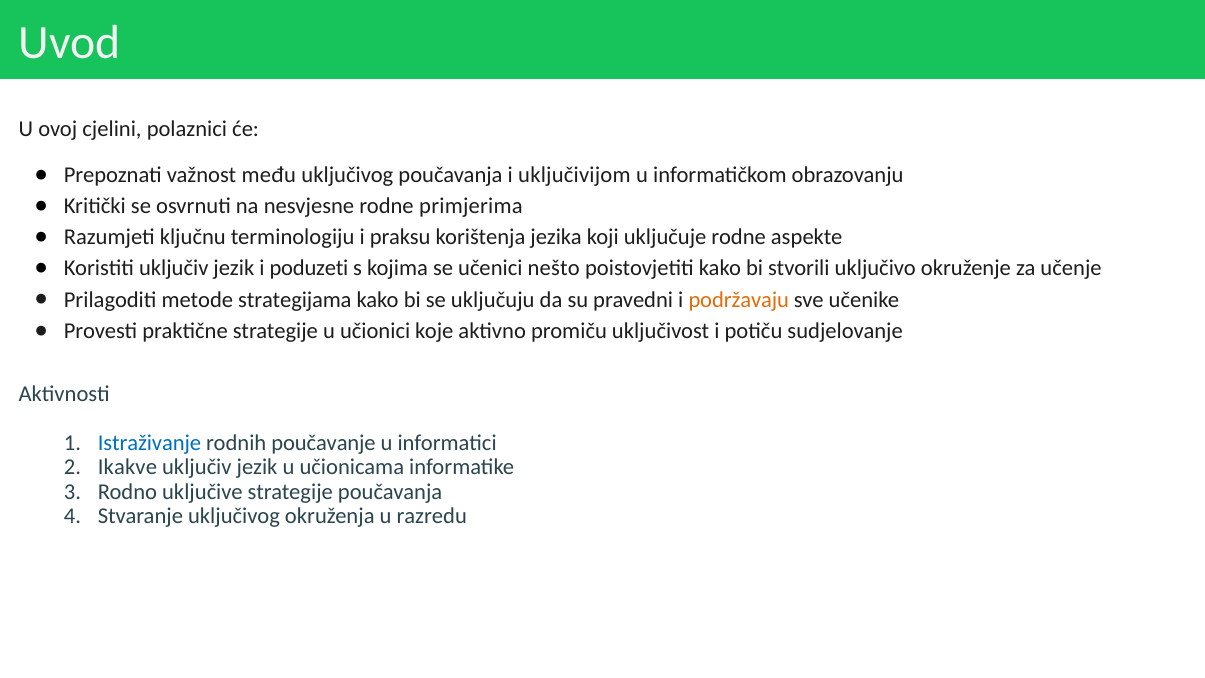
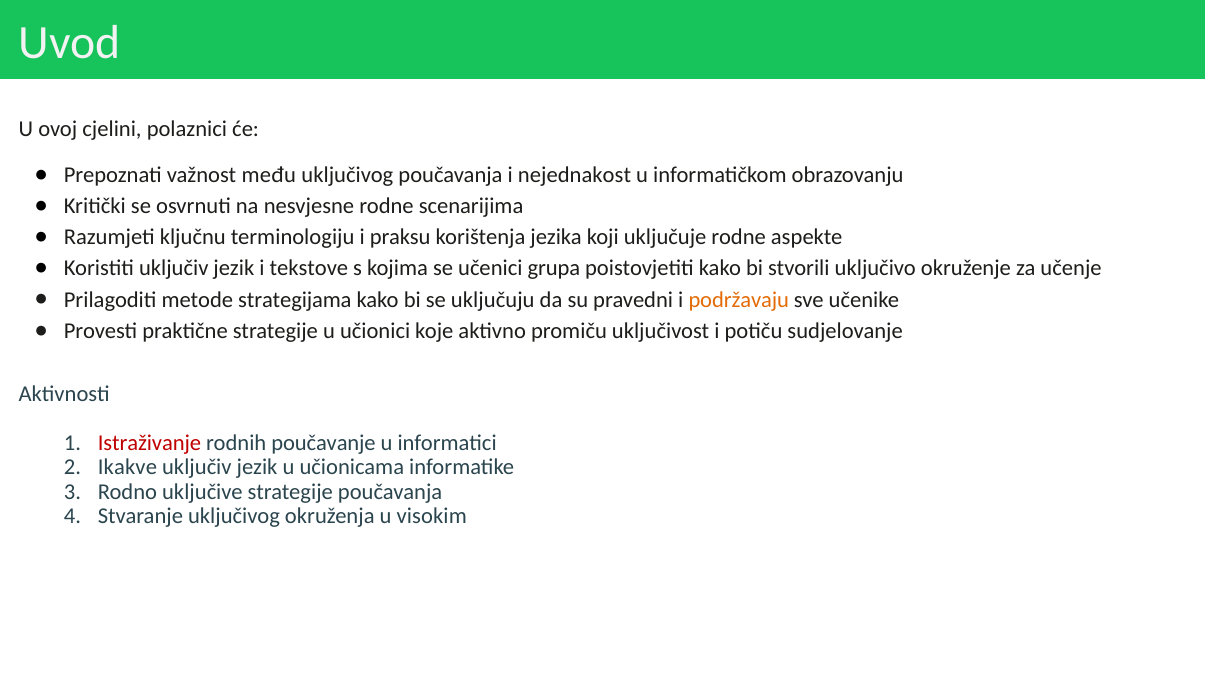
uključivijom: uključivijom -> nejednakost
primjerima: primjerima -> scenarijima
poduzeti: poduzeti -> tekstove
nešto: nešto -> grupa
Istraživanje colour: blue -> red
razredu: razredu -> visokim
